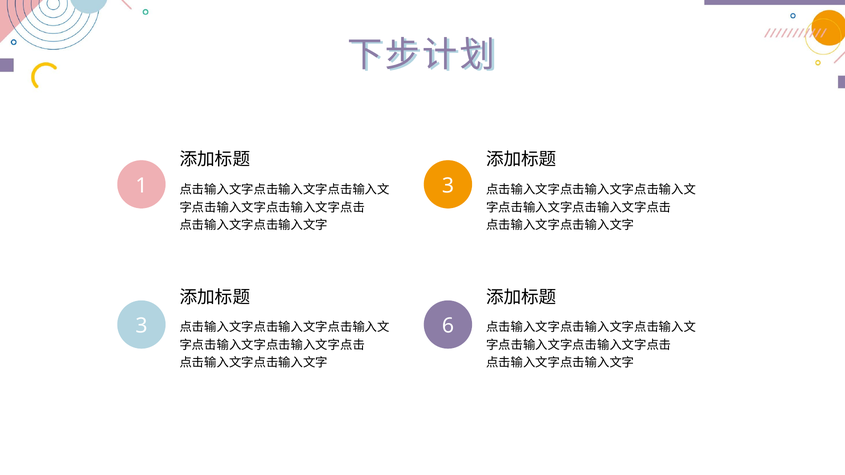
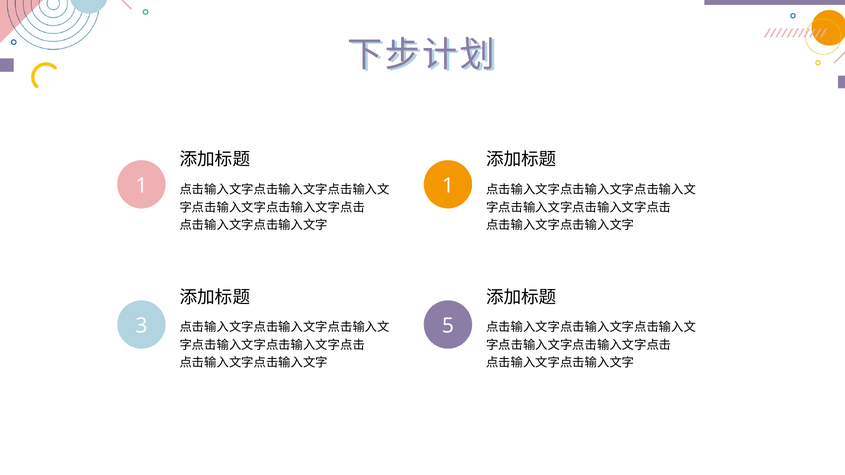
1 3: 3 -> 1
6: 6 -> 5
